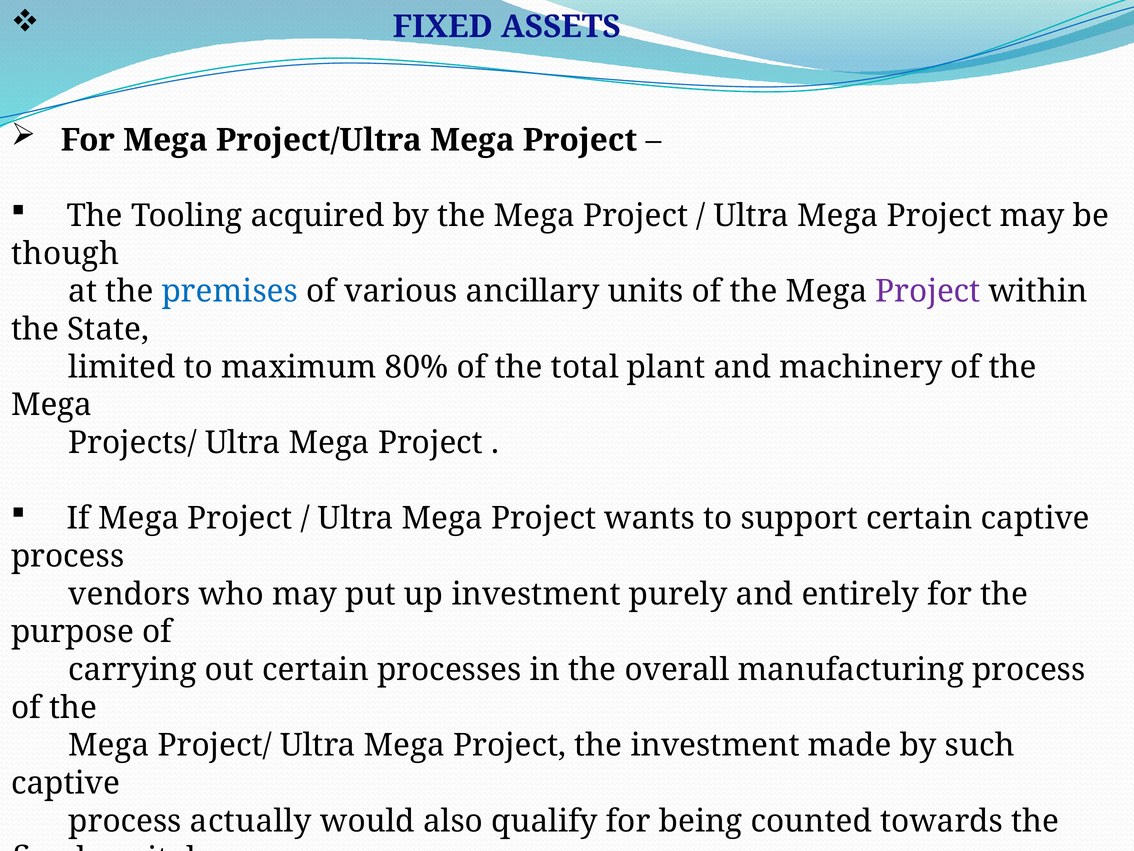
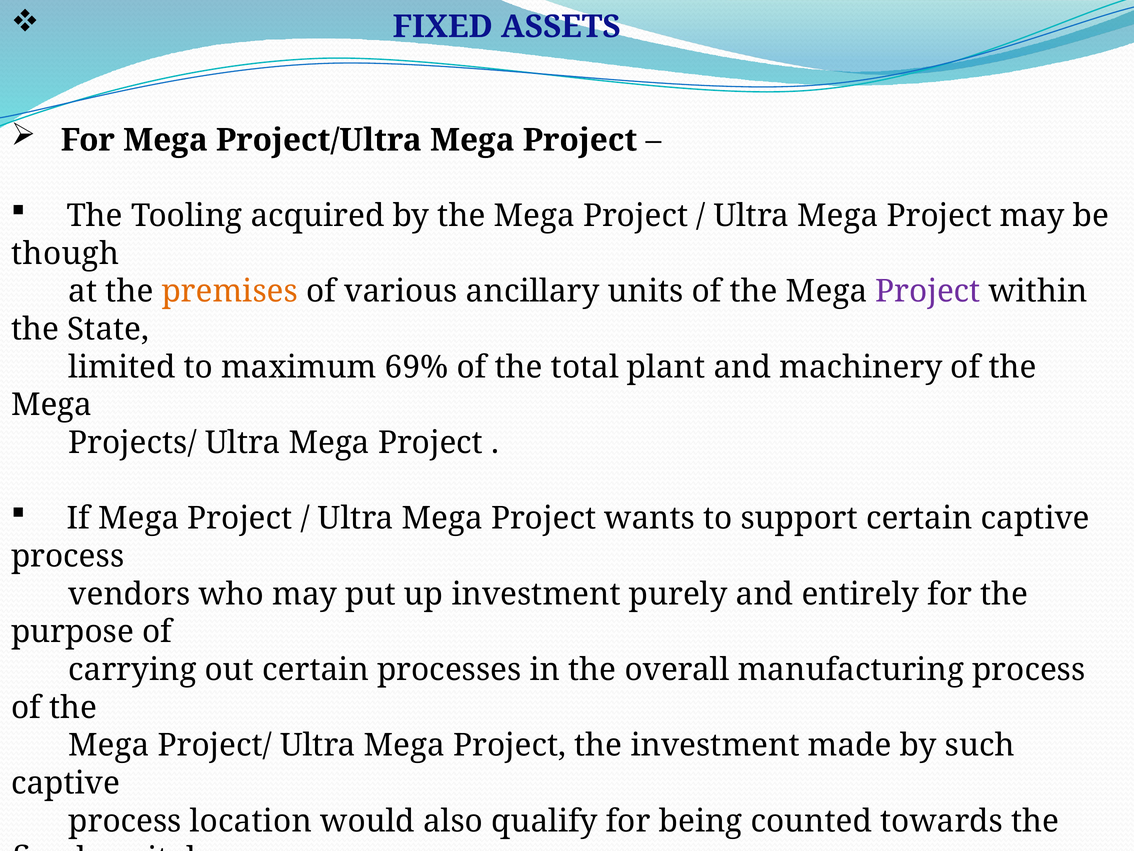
premises colour: blue -> orange
80%: 80% -> 69%
actually: actually -> location
